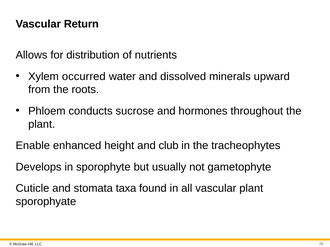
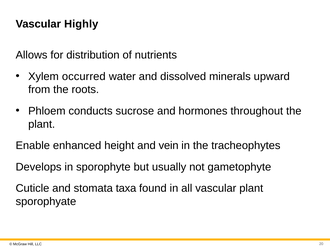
Return: Return -> Highly
club: club -> vein
